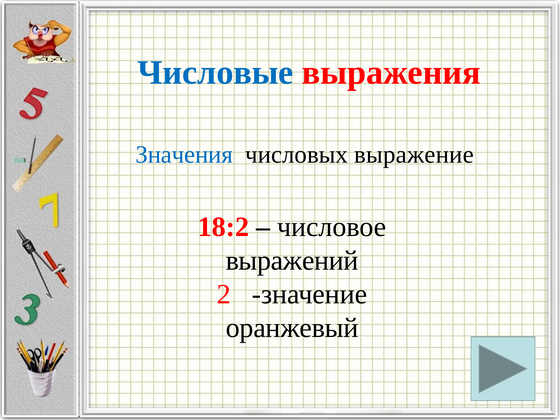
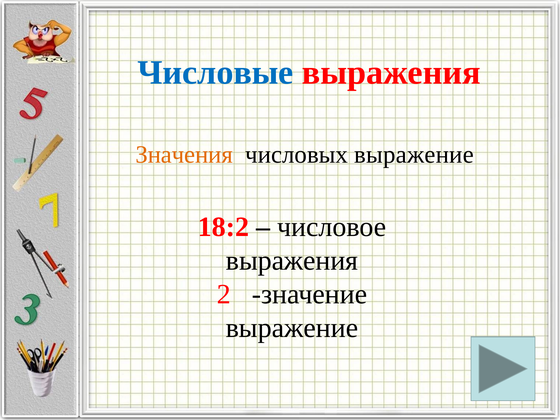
Значения colour: blue -> orange
выражений at (292, 261): выражений -> выражения
оранжевый at (292, 328): оранжевый -> выражение
